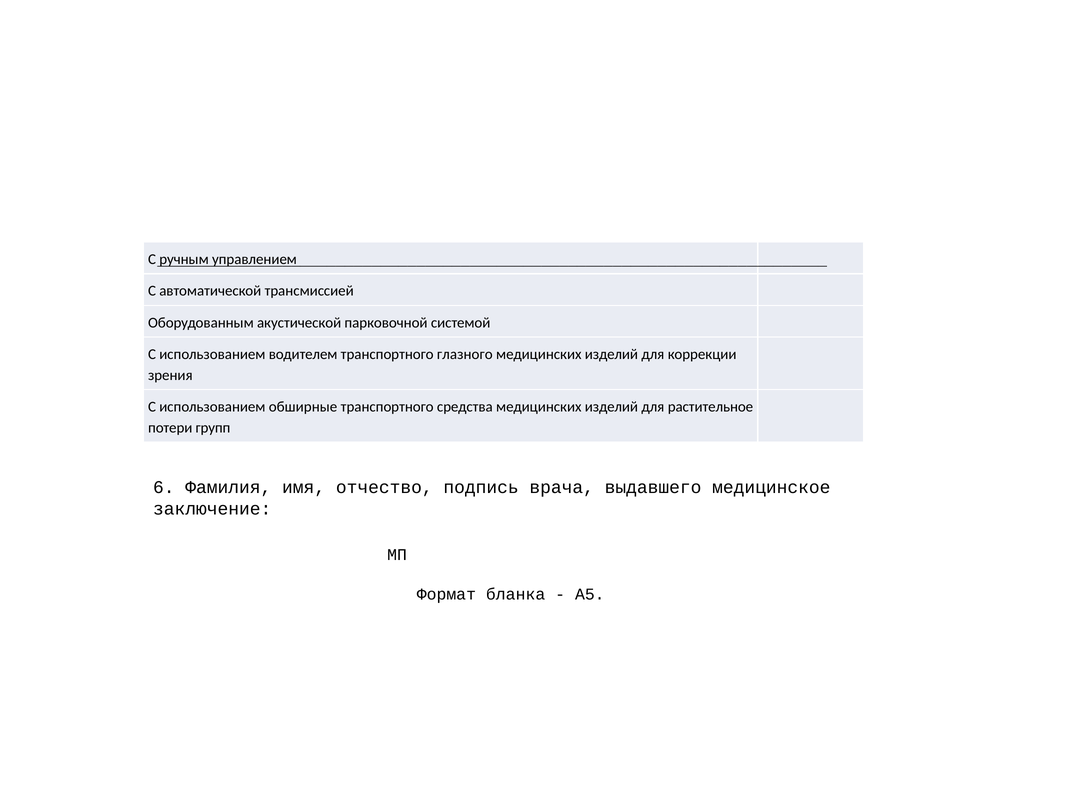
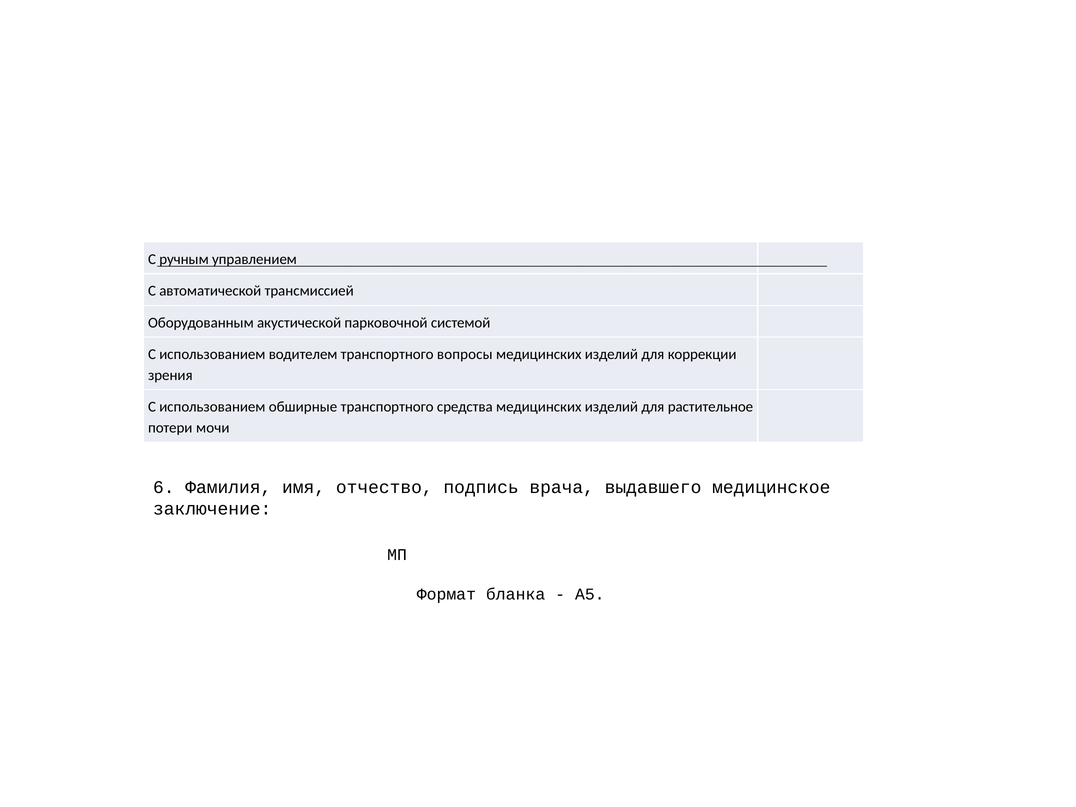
глазного: глазного -> вопросы
групп: групп -> мочи
